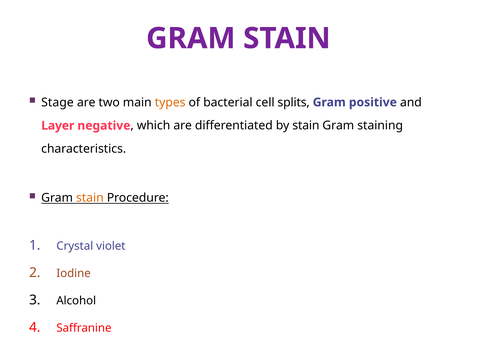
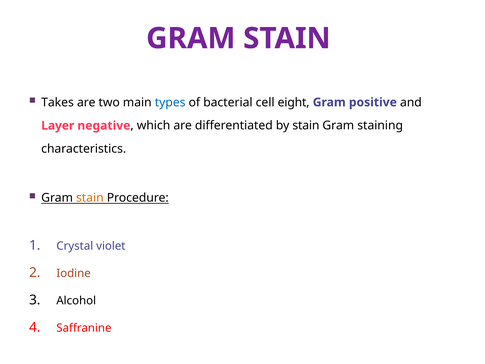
Stage: Stage -> Takes
types colour: orange -> blue
splits: splits -> eight
